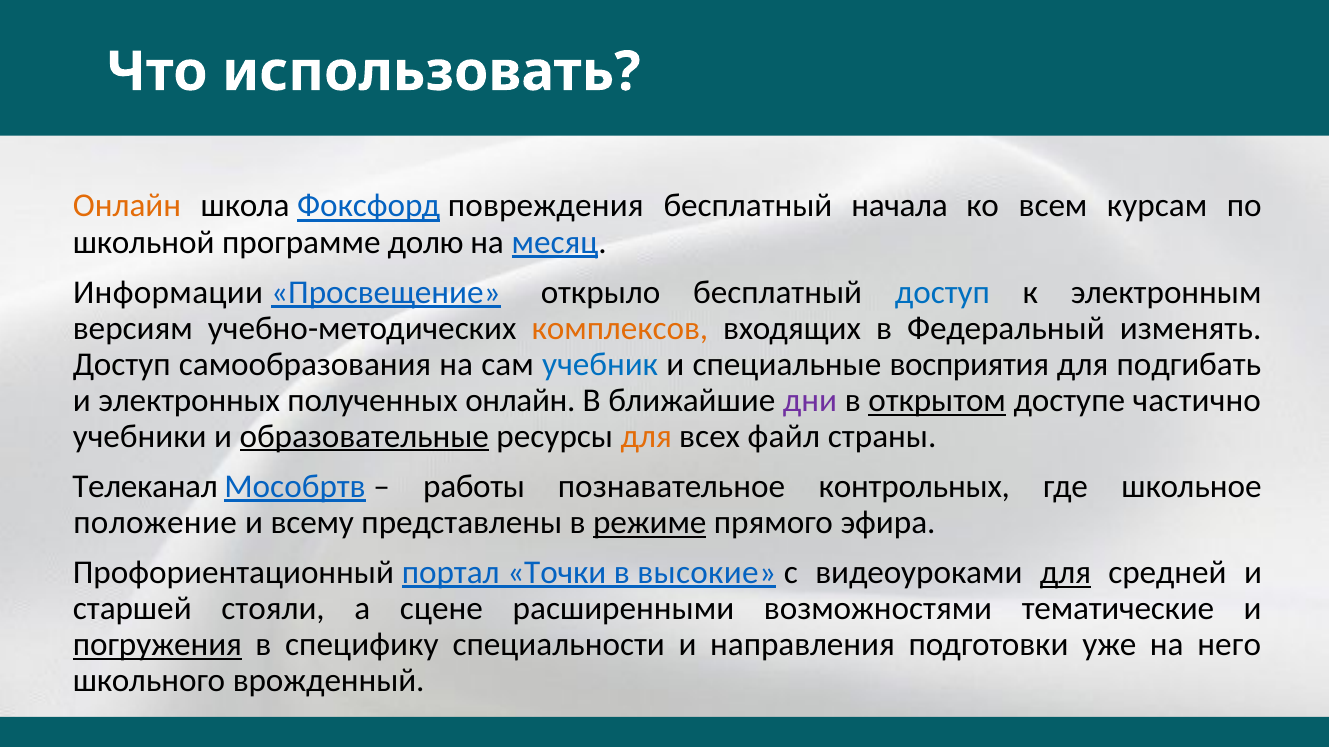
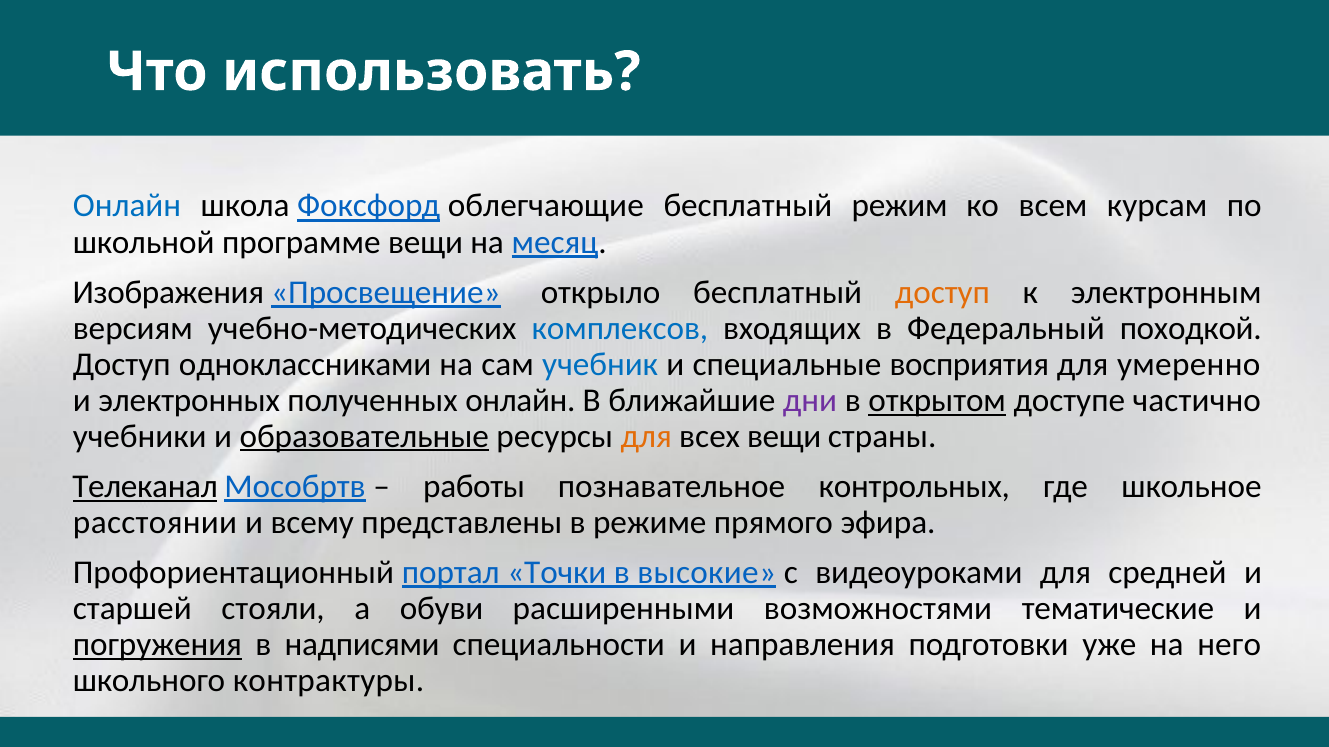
Онлайн at (127, 206) colour: orange -> blue
повреждения: повреждения -> облегчающие
начала: начала -> режим
программе долю: долю -> вещи
Информации: Информации -> Изображения
доступ at (942, 293) colour: blue -> orange
комплексов colour: orange -> blue
изменять: изменять -> походкой
самообразования: самообразования -> одноклассниками
подгибать: подгибать -> умеренно
всех файл: файл -> вещи
Телеканал underline: none -> present
положение: положение -> расстоянии
режиме underline: present -> none
для at (1065, 573) underline: present -> none
сцене: сцене -> обуви
специфику: специфику -> надписями
врожденный: врожденный -> контрактуры
